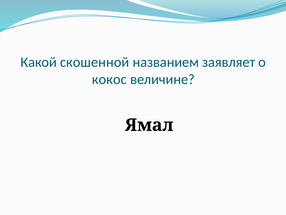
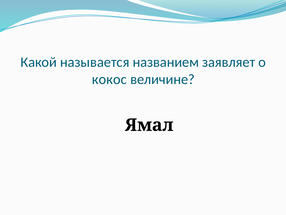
скошенной: скошенной -> называется
